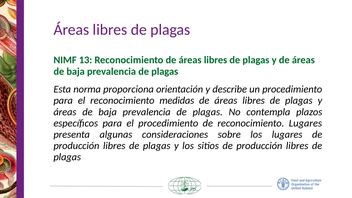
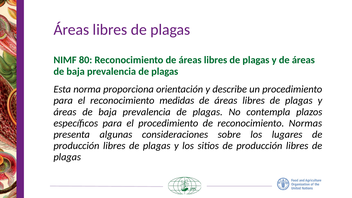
13: 13 -> 80
reconocimiento Lugares: Lugares -> Normas
